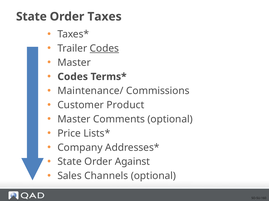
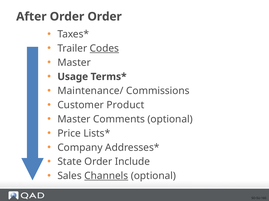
State at (31, 17): State -> After
Order Taxes: Taxes -> Order
Codes at (73, 77): Codes -> Usage
Against: Against -> Include
Channels underline: none -> present
